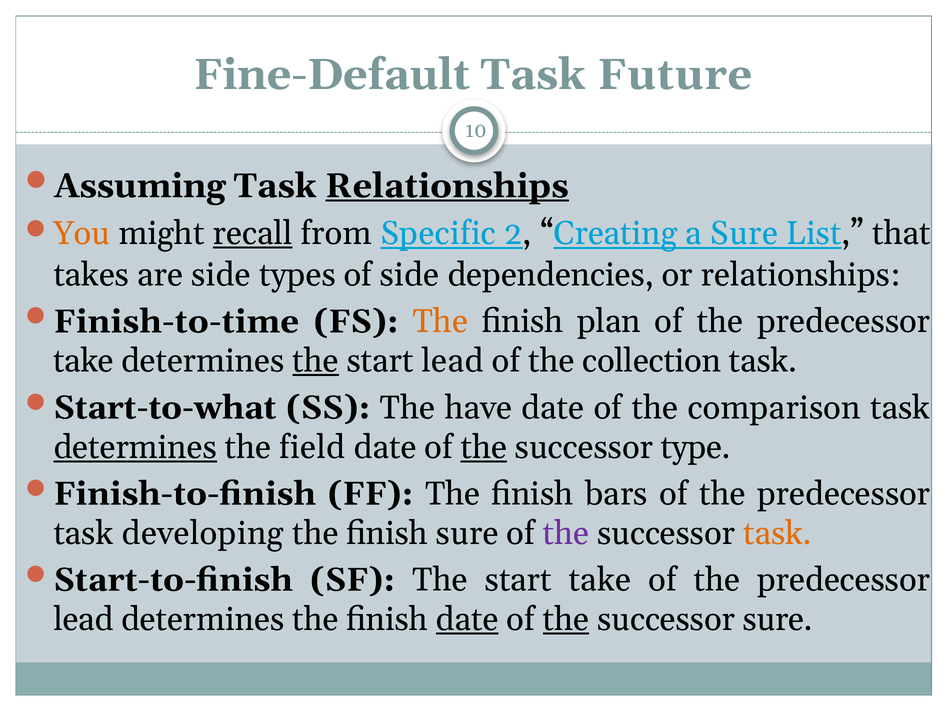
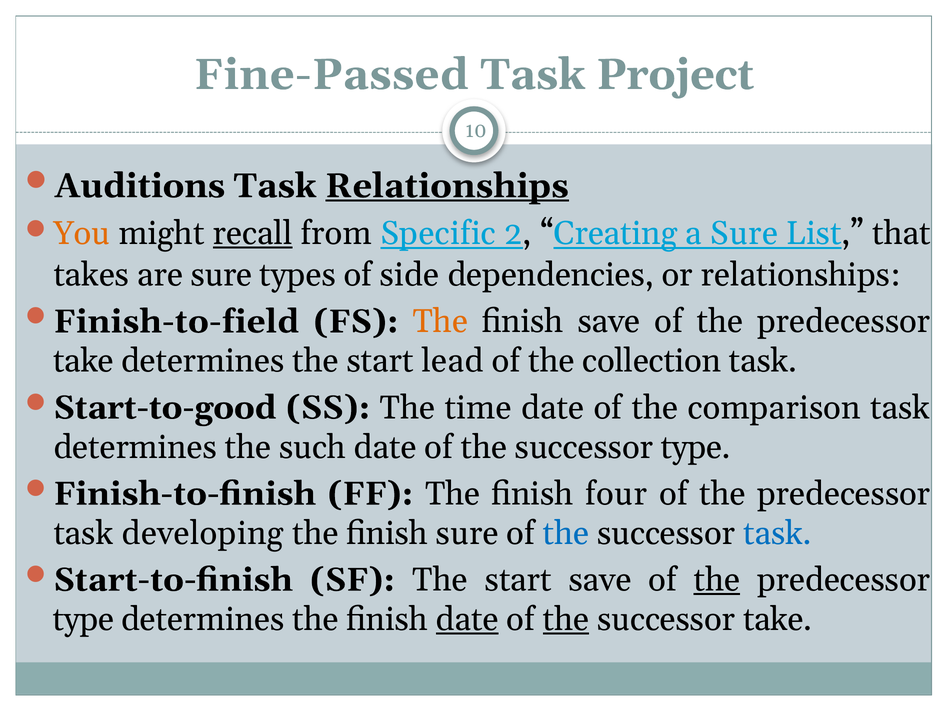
Fine-Default: Fine-Default -> Fine-Passed
Future: Future -> Project
Assuming: Assuming -> Auditions
are side: side -> sure
Finish-to-time: Finish-to-time -> Finish-to-field
finish plan: plan -> save
the at (316, 361) underline: present -> none
Start-to-what: Start-to-what -> Start-to-good
have: have -> time
determines at (135, 447) underline: present -> none
field: field -> such
the at (484, 447) underline: present -> none
bars: bars -> four
the at (566, 533) colour: purple -> blue
task at (778, 533) colour: orange -> blue
start take: take -> save
the at (717, 580) underline: none -> present
lead at (84, 619): lead -> type
successor sure: sure -> take
